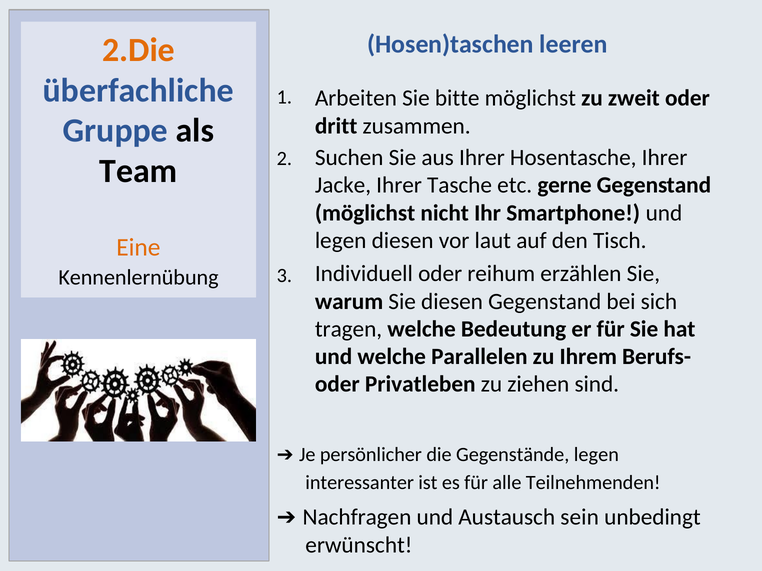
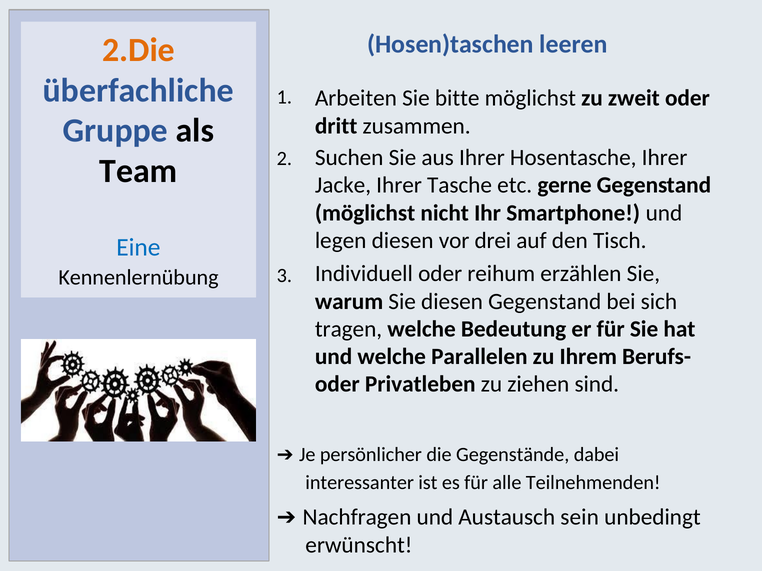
laut: laut -> drei
Eine colour: orange -> blue
Gegenstände legen: legen -> dabei
